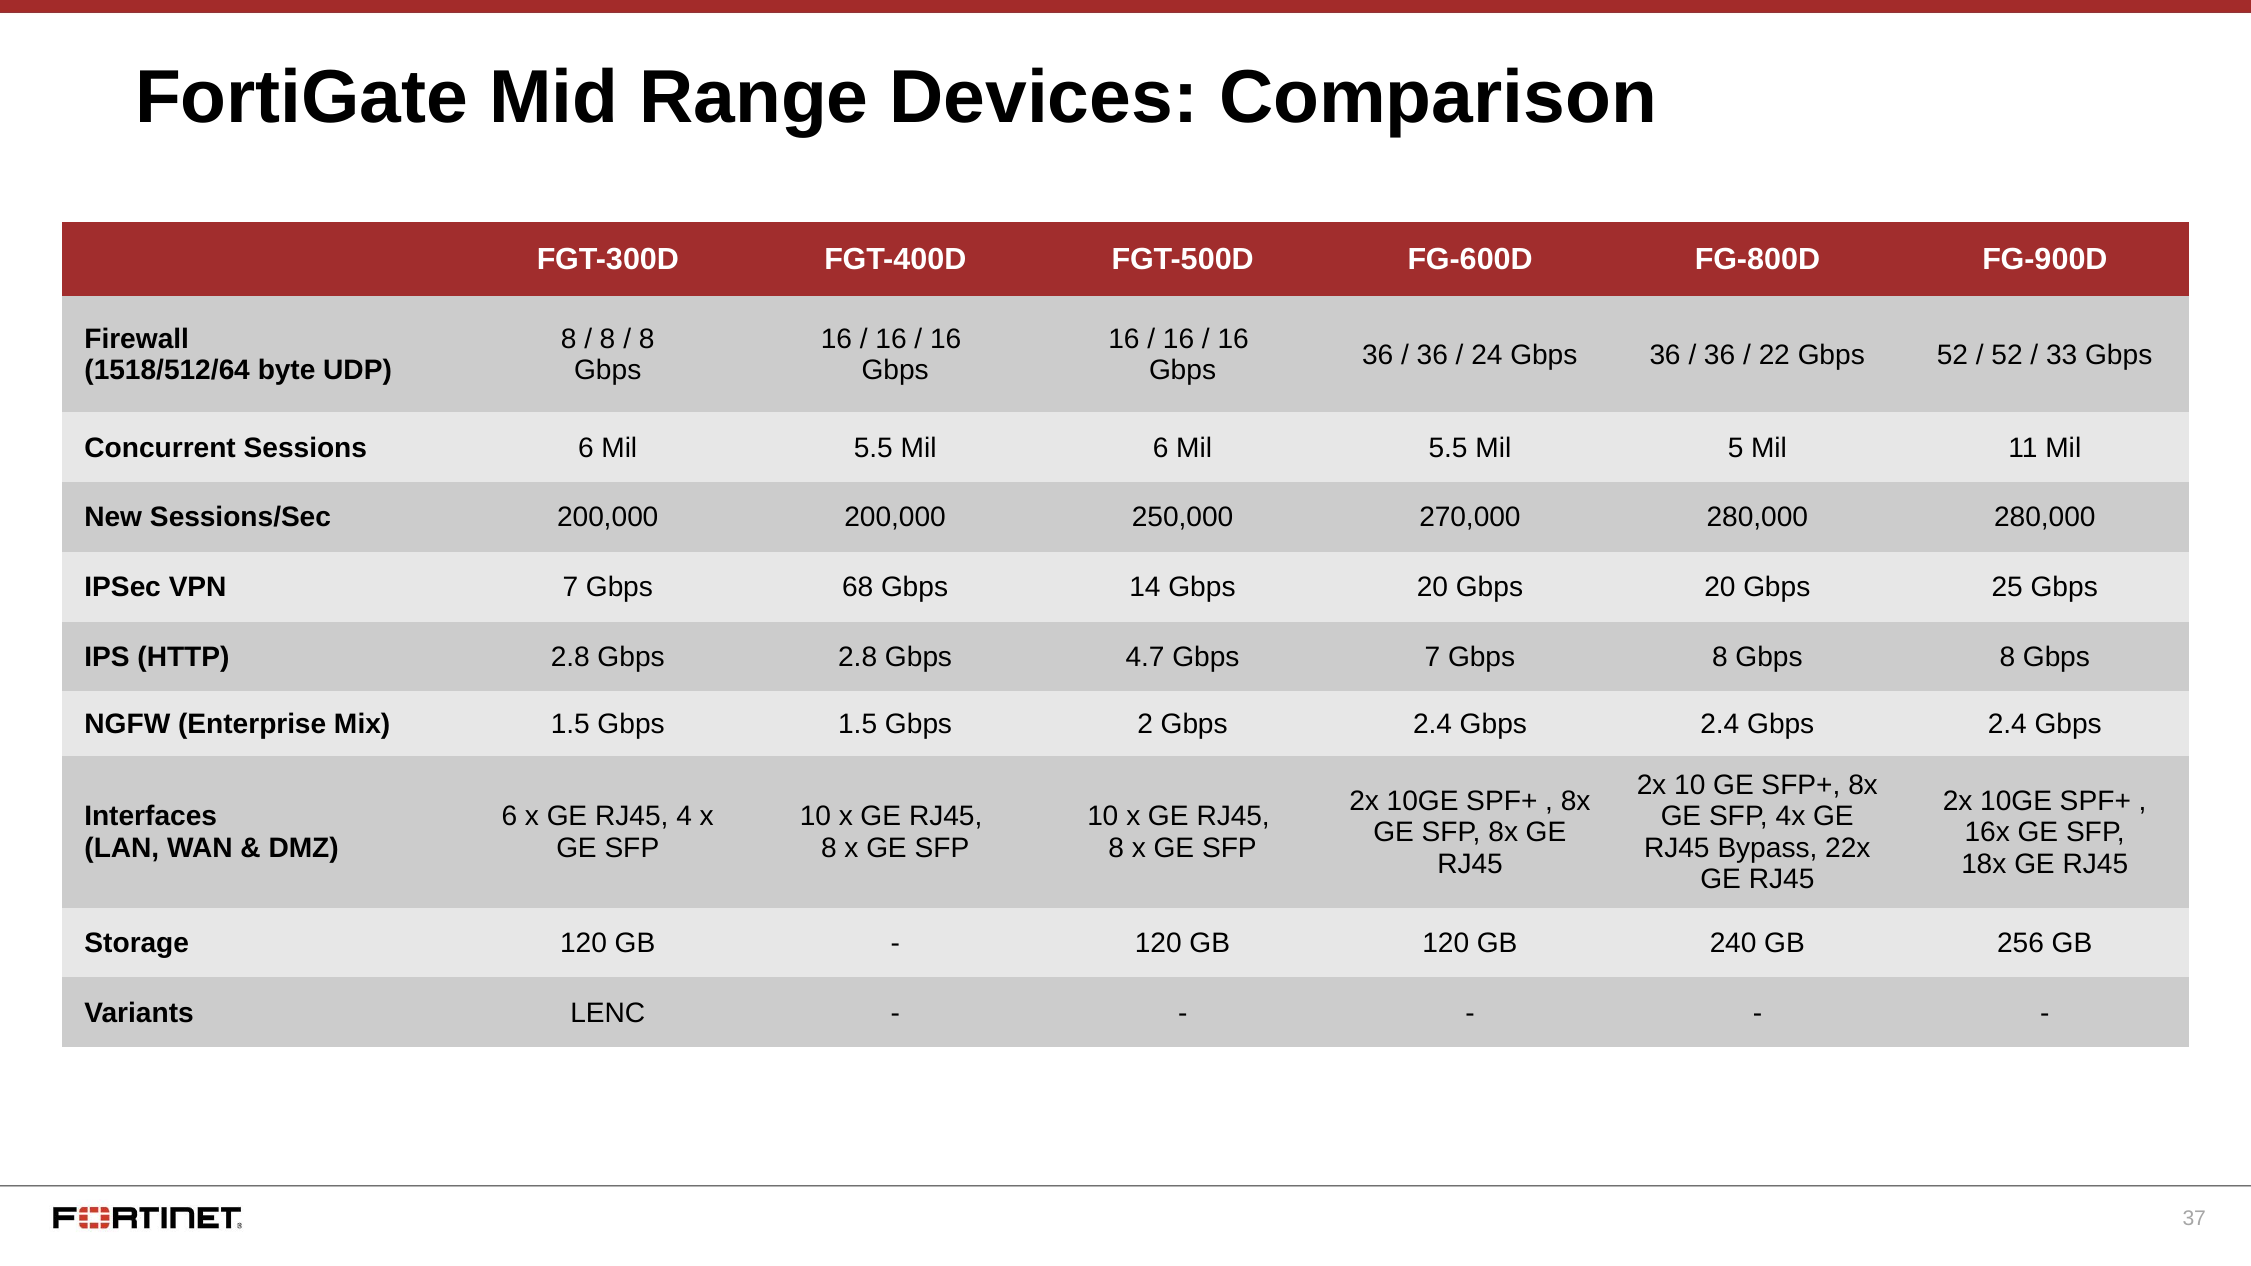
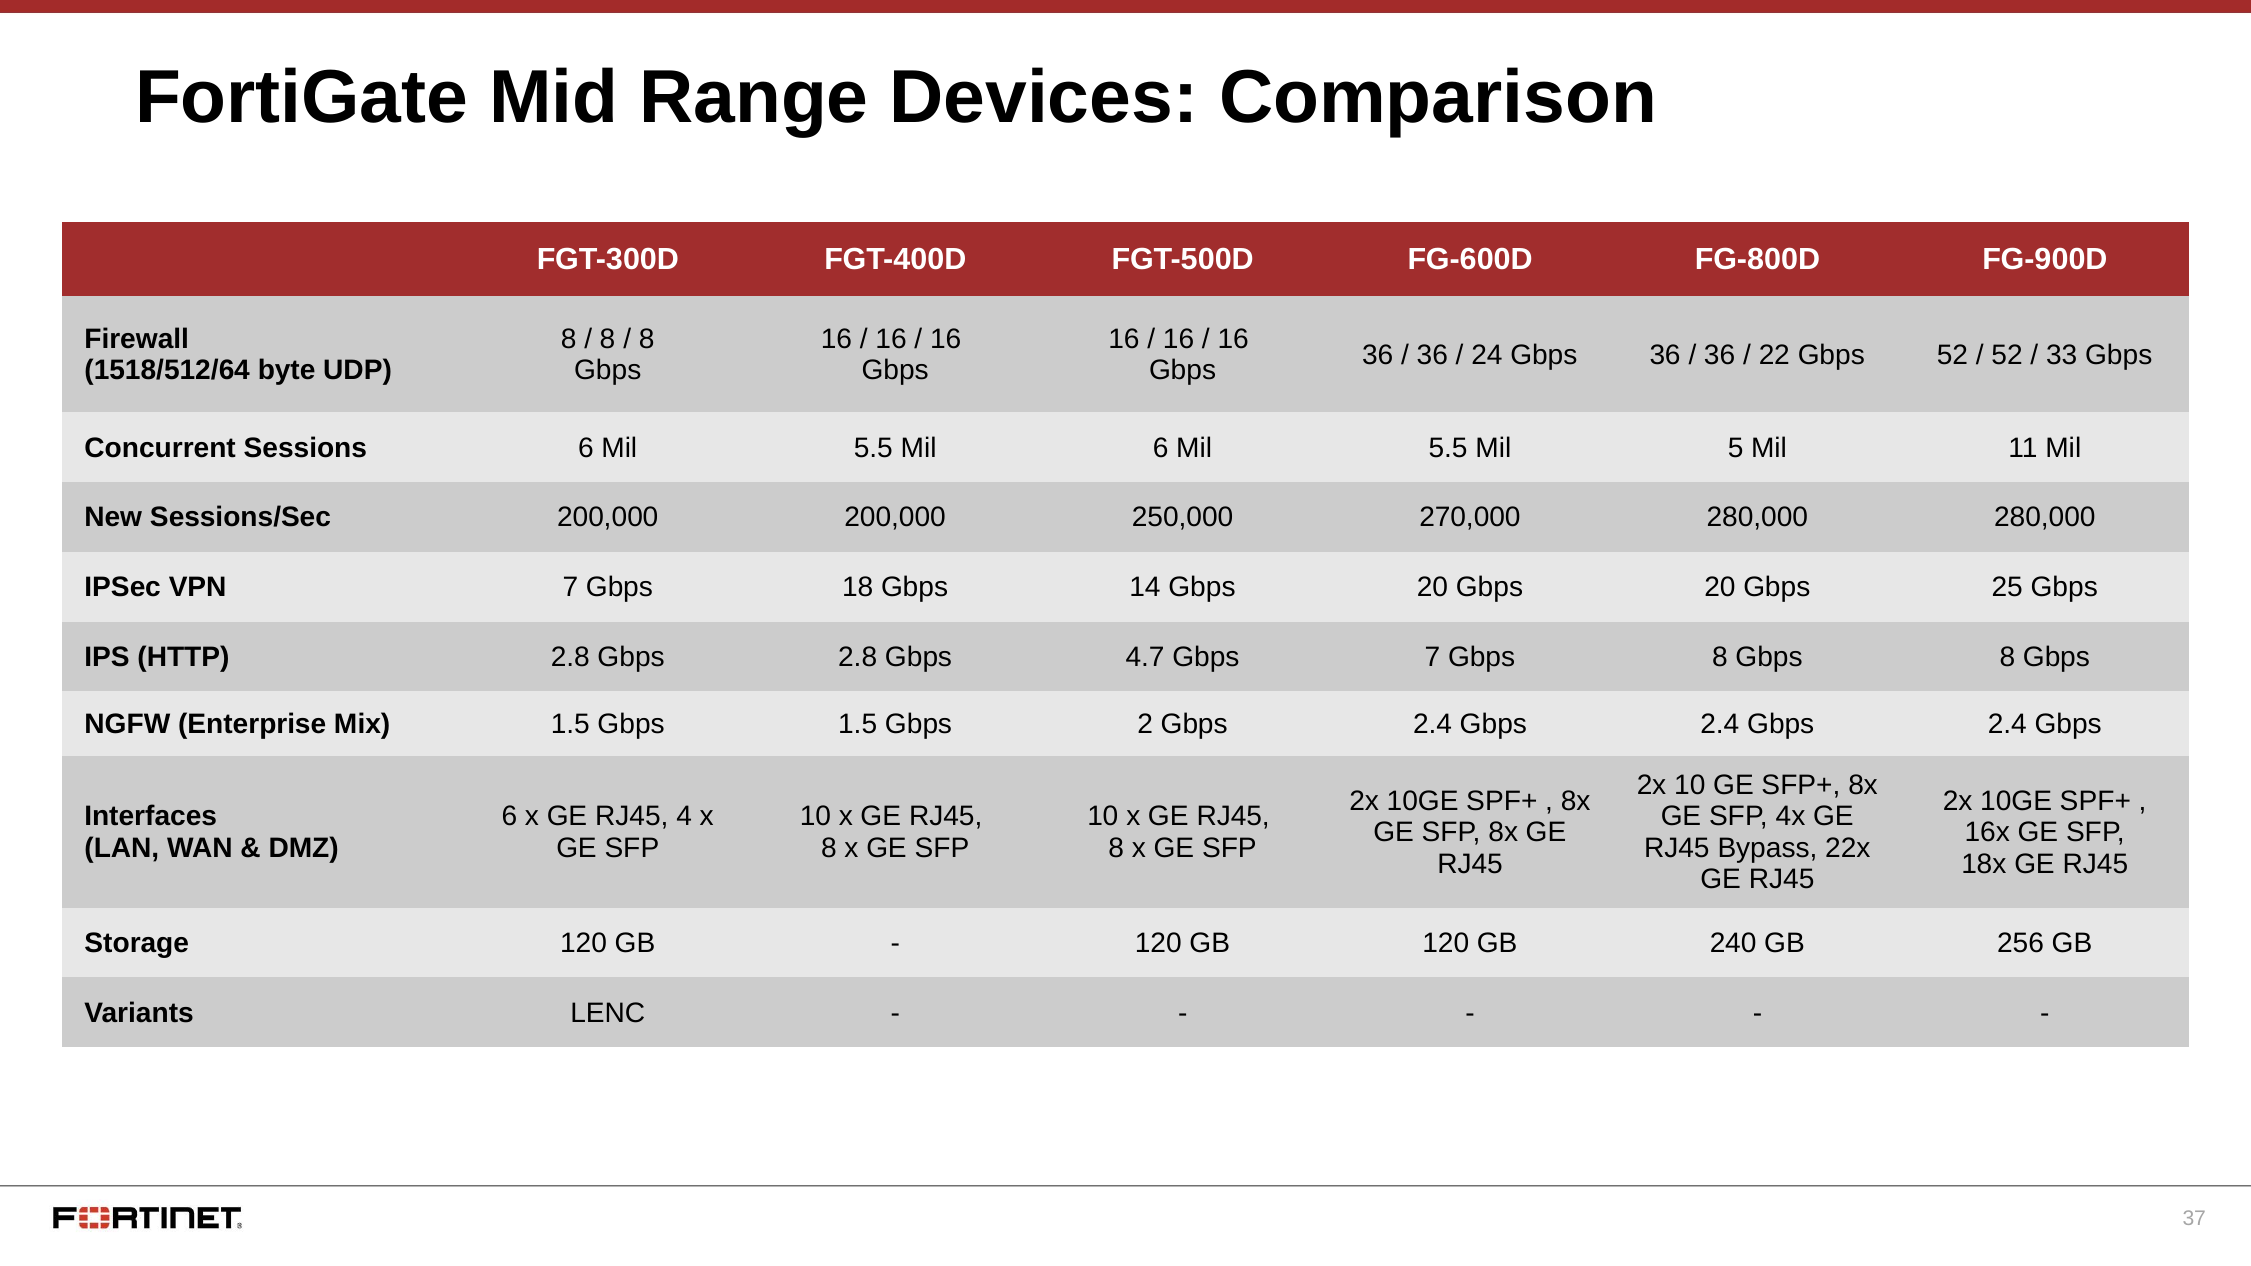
68: 68 -> 18
